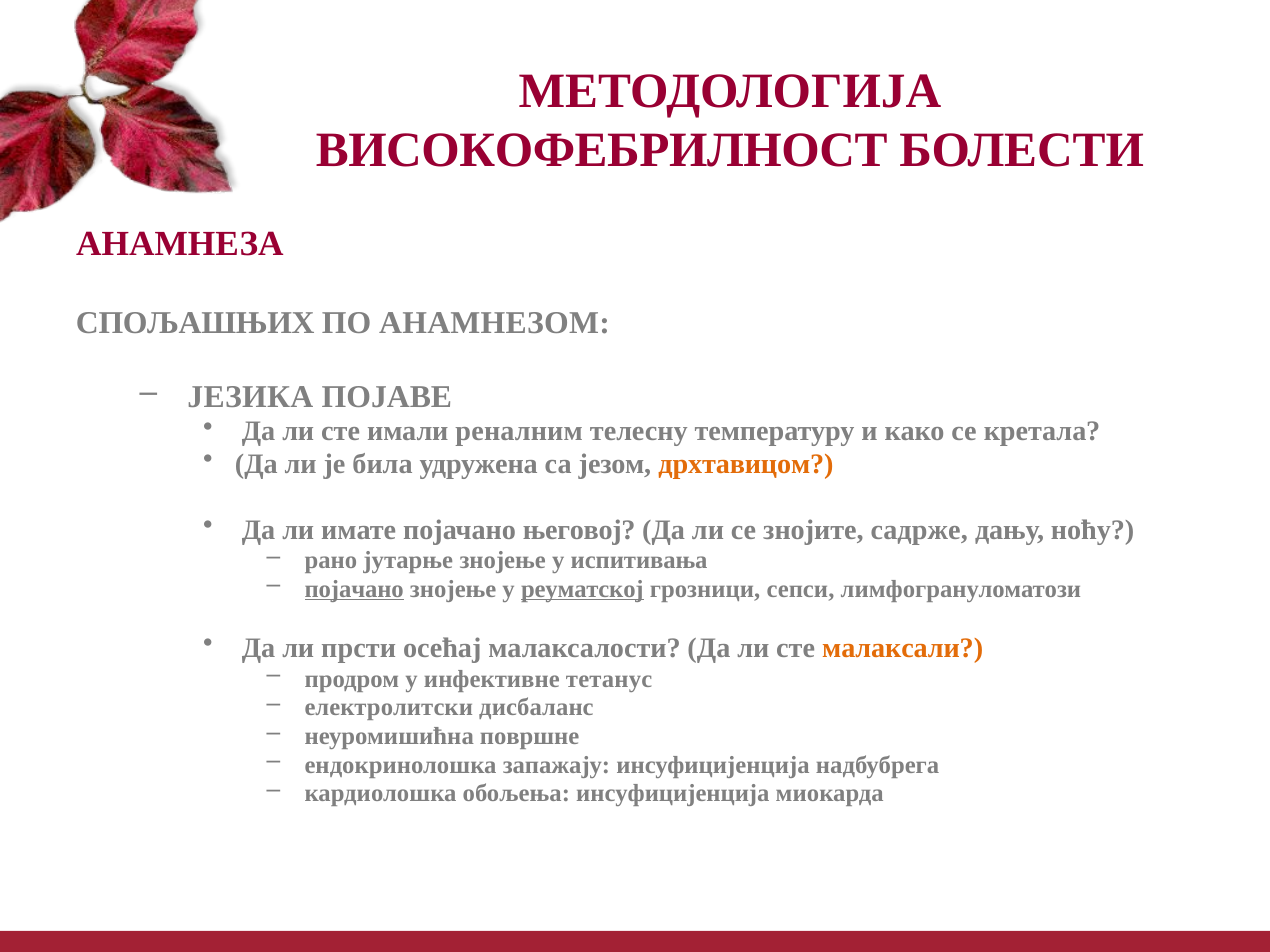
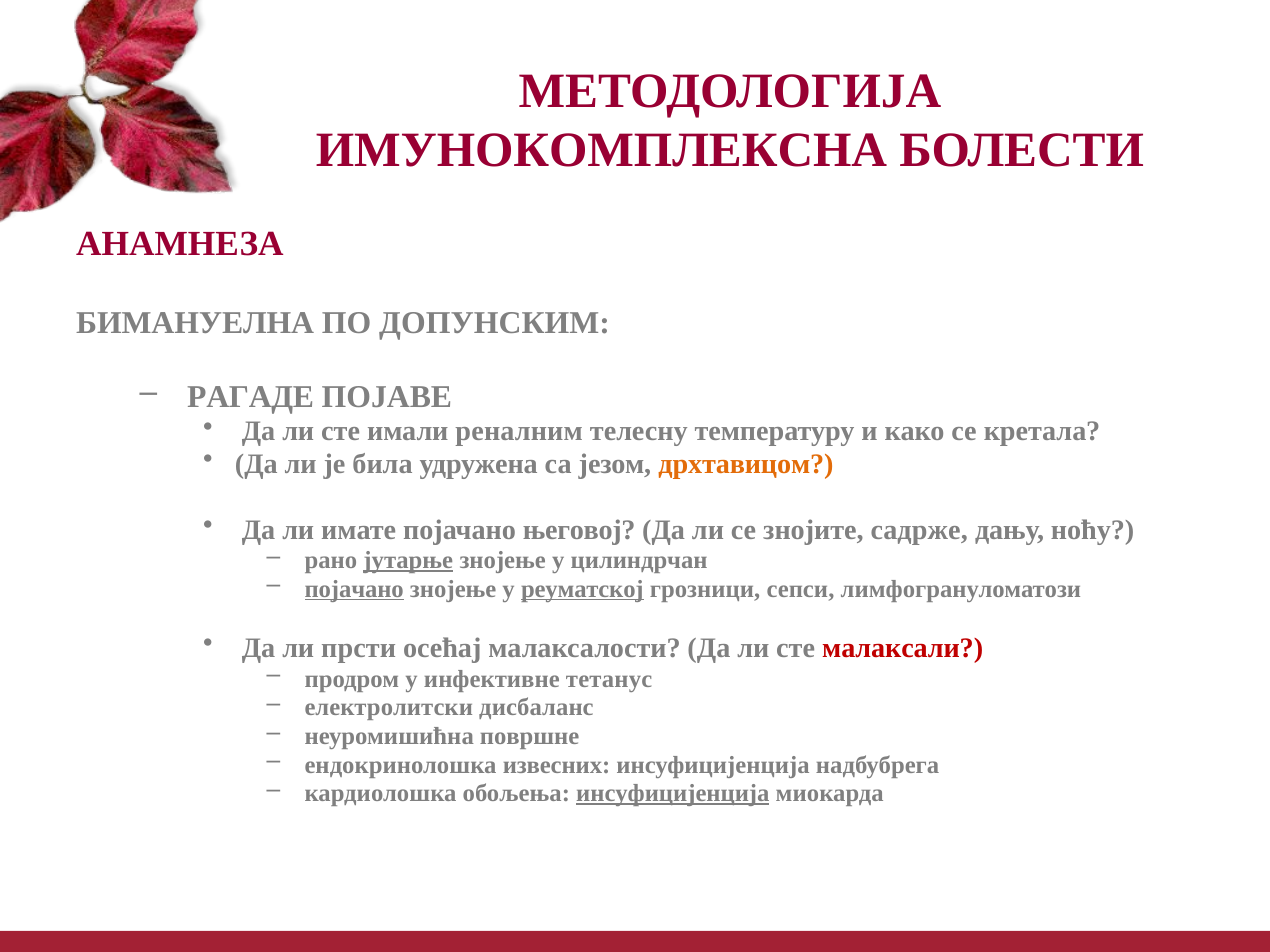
ВИСОКОФЕБРИЛНОСТ: ВИСОКОФЕБРИЛНОСТ -> ИМУНОКОМПЛЕКСНА
СПОЉАШЊИХ: СПОЉАШЊИХ -> БИМАНУЕЛНА
АНАМНЕЗОМ: АНАМНЕЗОМ -> ДОПУНСКИМ
ЈЕЗИКА: ЈЕЗИКА -> РАГАДЕ
јутарње underline: none -> present
испитивања: испитивања -> цилиндрчан
малаксали colour: orange -> red
запажају: запажају -> извесних
инсуфицијенција at (673, 794) underline: none -> present
